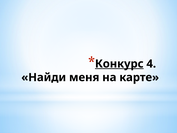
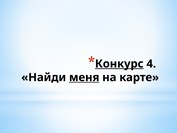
меня underline: none -> present
